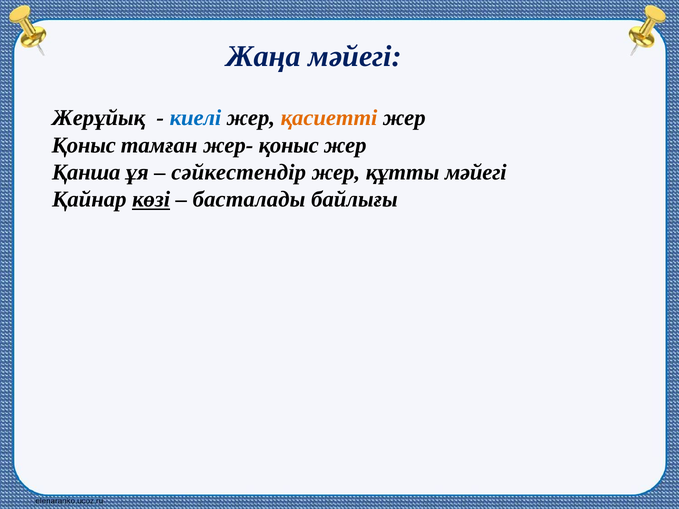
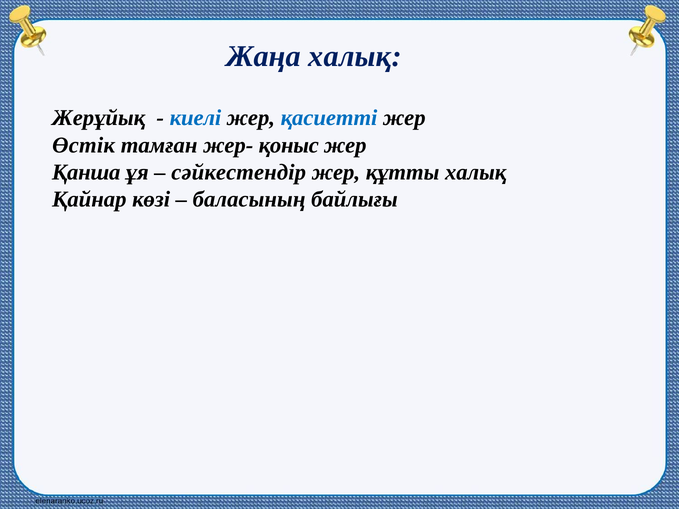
Жаңа мәйегі: мәйегі -> халық
қасиетті colour: orange -> blue
Қоныс at (84, 145): Қоныс -> Өстік
құтты мәйегі: мәйегі -> халық
көзі underline: present -> none
басталады: басталады -> баласының
